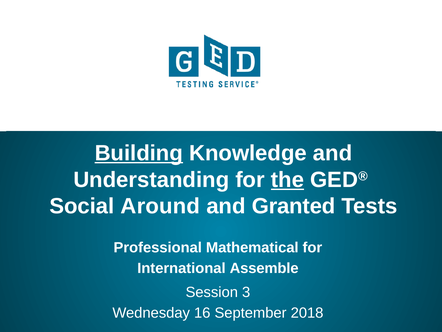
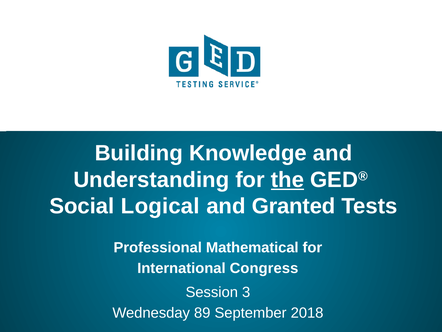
Building underline: present -> none
Around: Around -> Logical
Assemble: Assemble -> Congress
16: 16 -> 89
